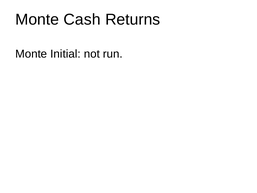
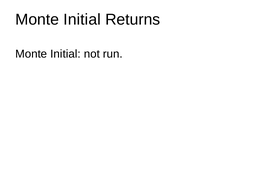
Cash at (82, 20): Cash -> Initial
